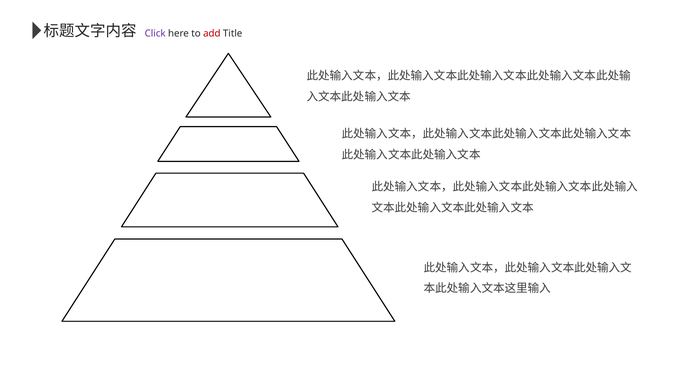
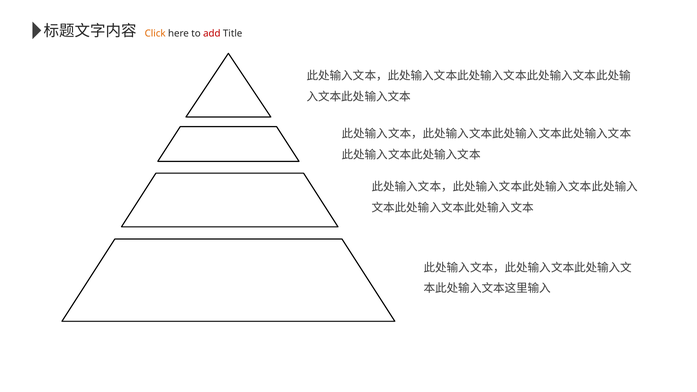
Click colour: purple -> orange
